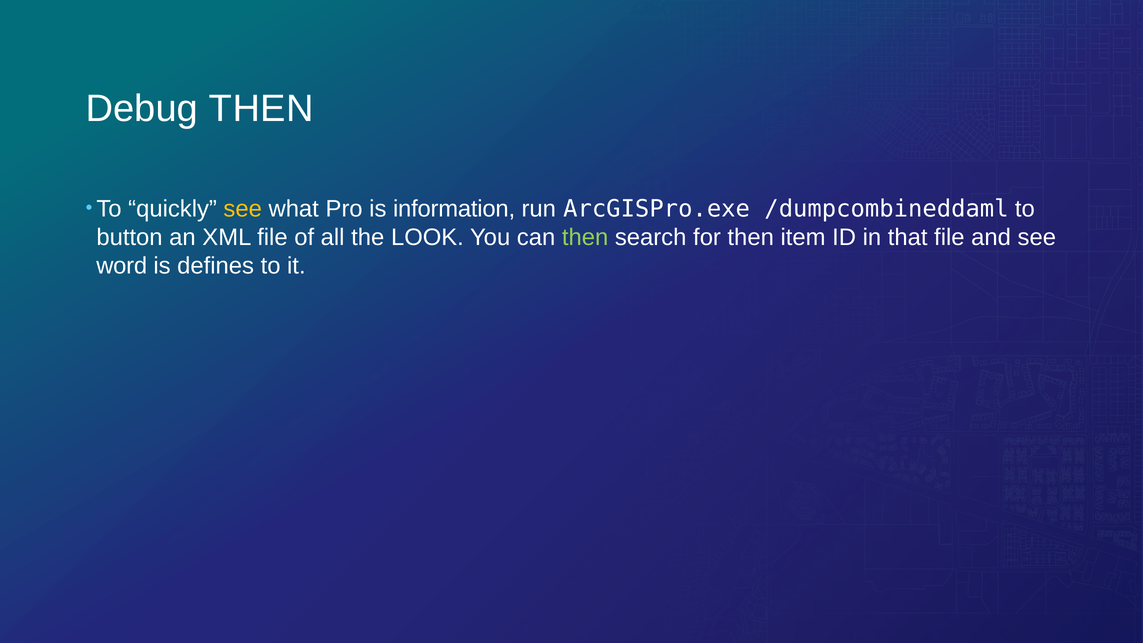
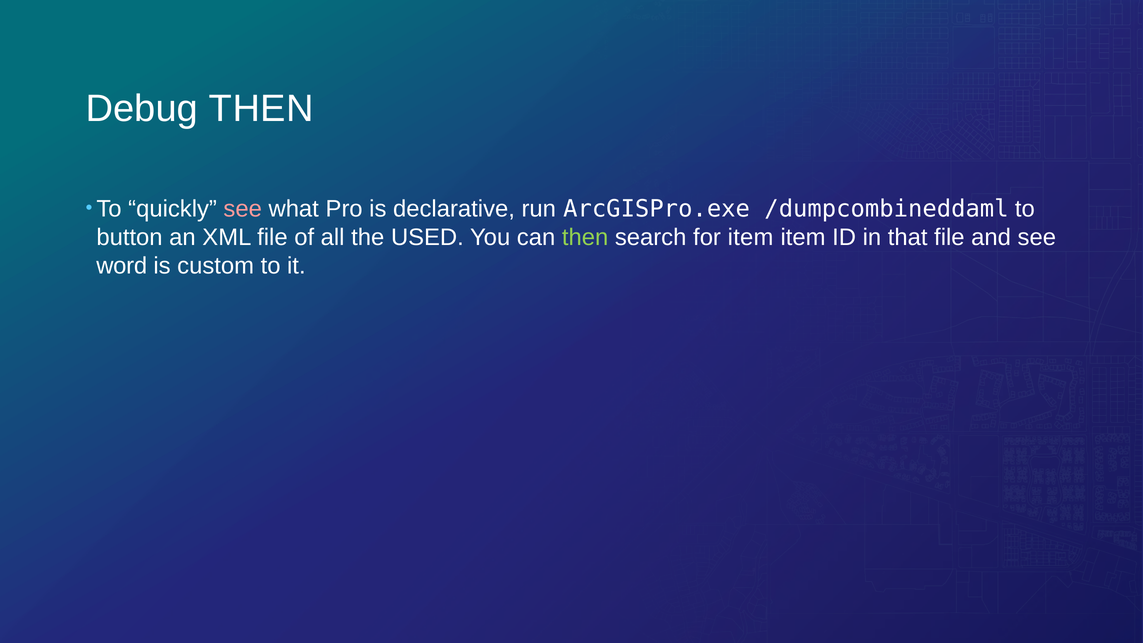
see at (243, 209) colour: yellow -> pink
information: information -> declarative
LOOK: LOOK -> USED
for then: then -> item
defines: defines -> custom
